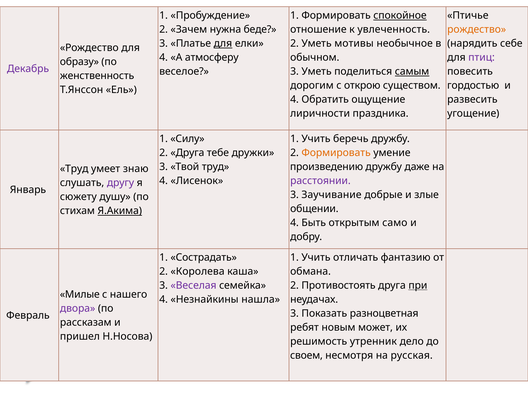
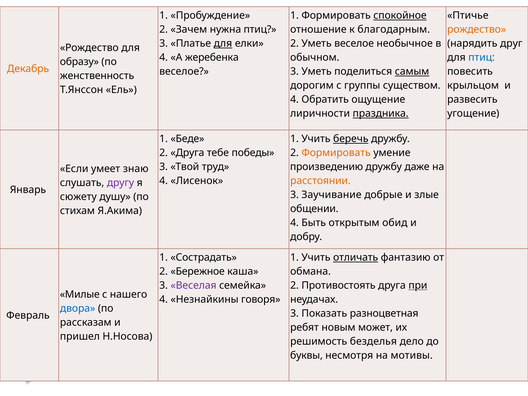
нужна беде: беде -> птиц
увлеченность: увлеченность -> благодарным
Уметь мотивы: мотивы -> веселое
себе: себе -> друг
атмосферу: атмосферу -> жеребенка
птиц at (482, 58) colour: purple -> blue
Декабрь colour: purple -> orange
открою: открою -> группы
гордостью: гордостью -> крыльцом
праздника underline: none -> present
Силу: Силу -> Беде
беречь underline: none -> present
дружки: дружки -> победы
Труд at (74, 169): Труд -> Если
расстоянии colour: purple -> orange
Я.Акима underline: present -> none
само: само -> обид
отличать underline: none -> present
Королева: Королева -> Бережное
нашла: нашла -> говоря
двора colour: purple -> blue
утренник: утренник -> безделья
своем: своем -> буквы
русская: русская -> мотивы
